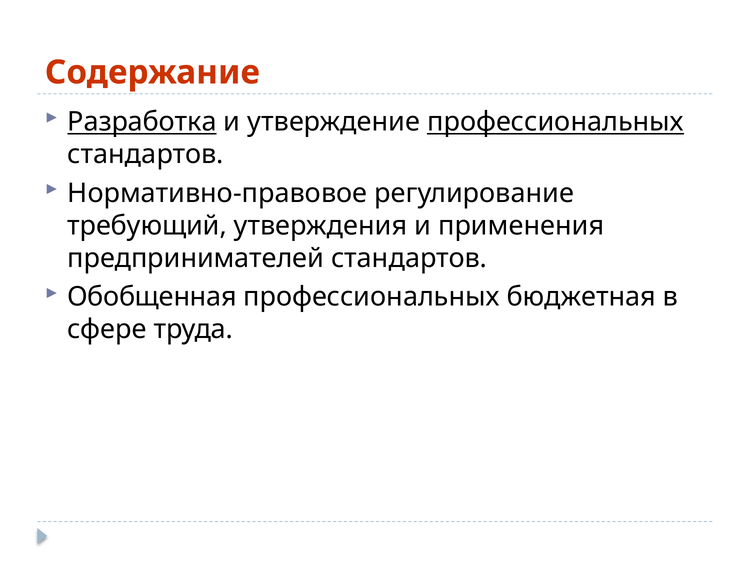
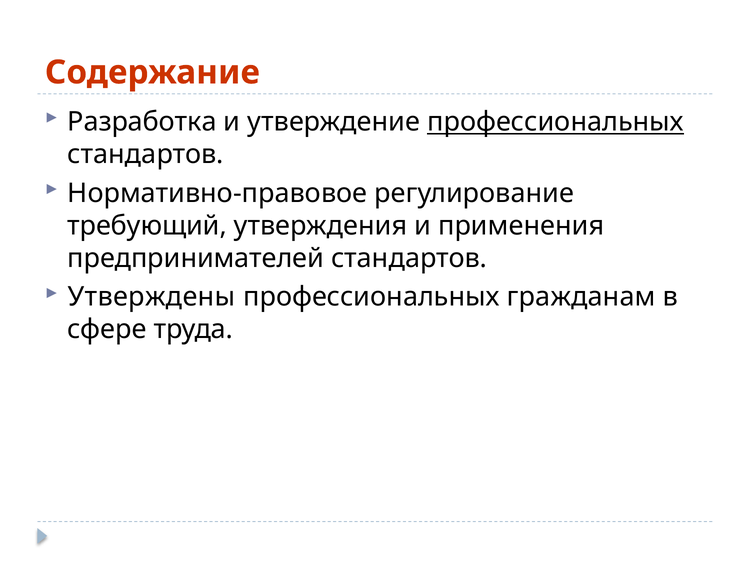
Разработка underline: present -> none
Обобщенная: Обобщенная -> Утверждены
бюджетная: бюджетная -> гражданам
